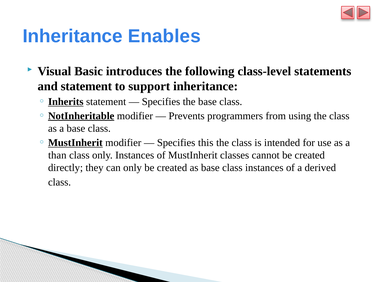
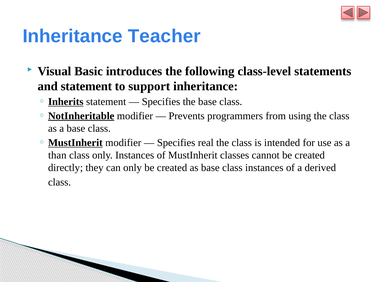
Enables: Enables -> Teacher
this: this -> real
